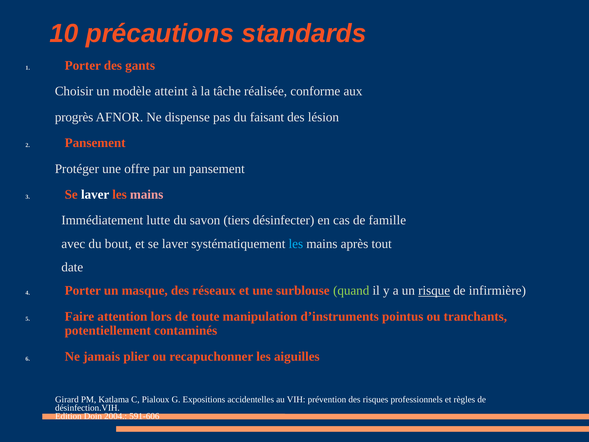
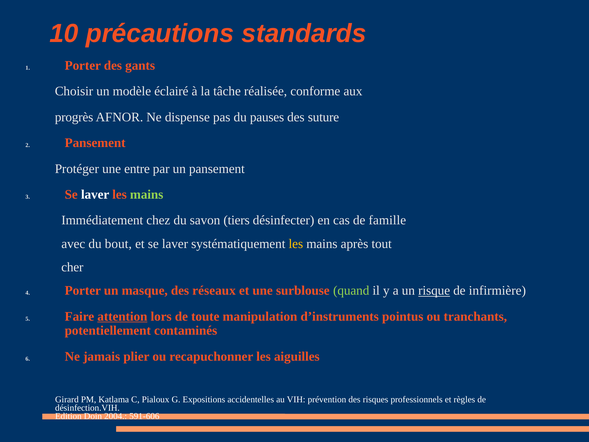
atteint: atteint -> éclairé
faisant: faisant -> pauses
lésion: lésion -> suture
offre: offre -> entre
mains at (147, 194) colour: pink -> light green
lutte: lutte -> chez
les at (296, 244) colour: light blue -> yellow
date: date -> cher
attention underline: none -> present
